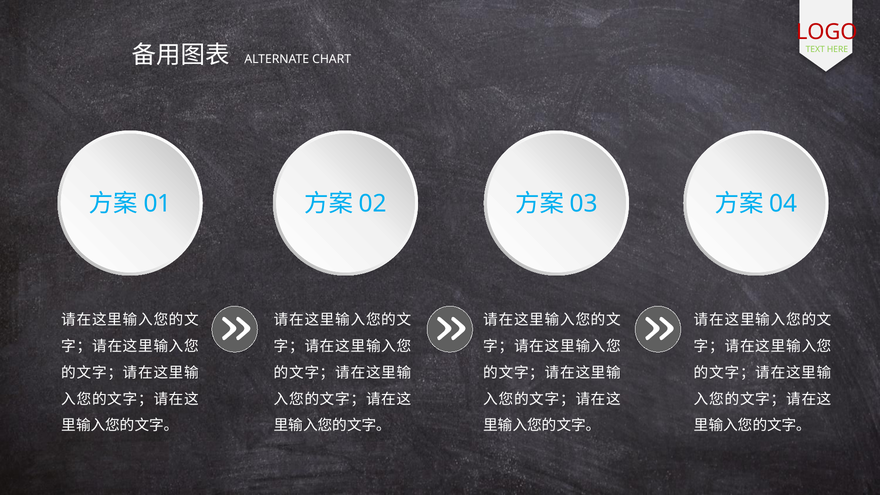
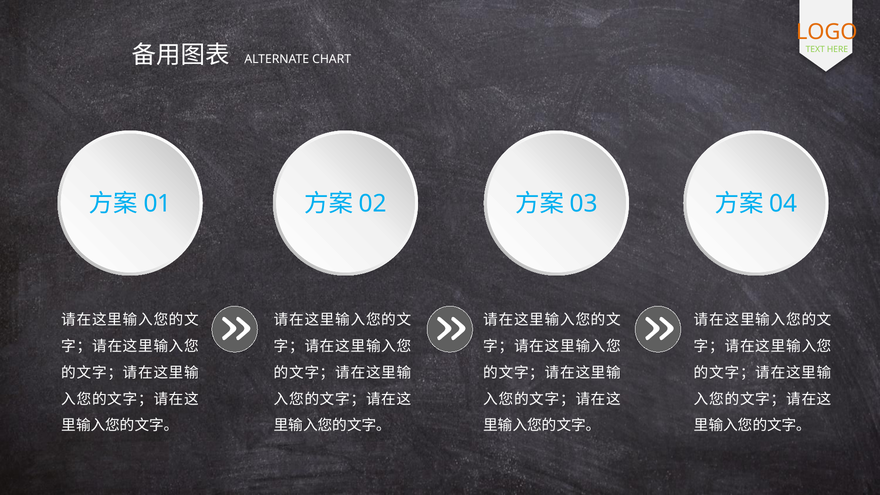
LOGO colour: red -> orange
